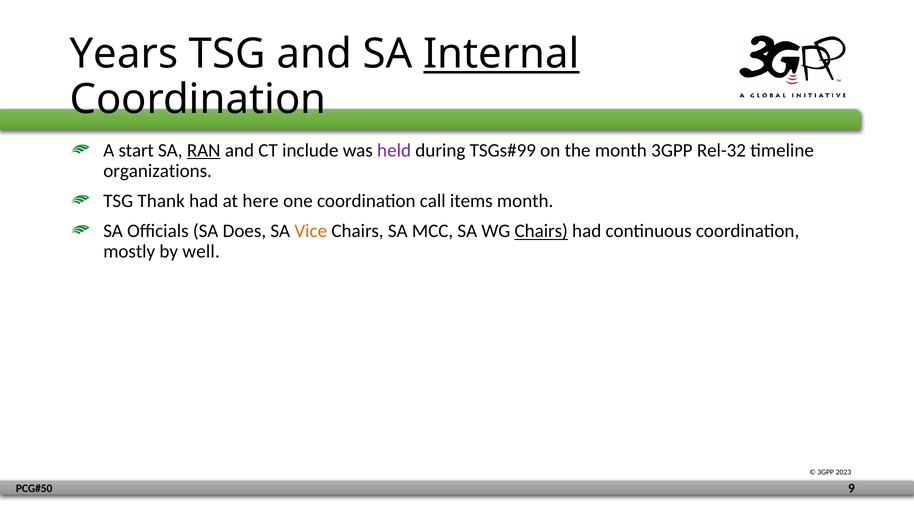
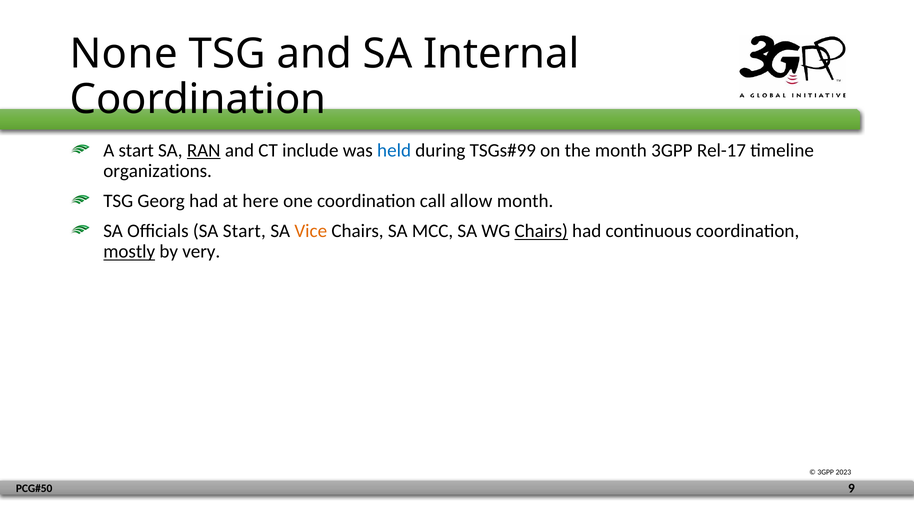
Years: Years -> None
Internal underline: present -> none
held colour: purple -> blue
Rel-32: Rel-32 -> Rel-17
Thank: Thank -> Georg
items: items -> allow
SA Does: Does -> Start
mostly underline: none -> present
well: well -> very
